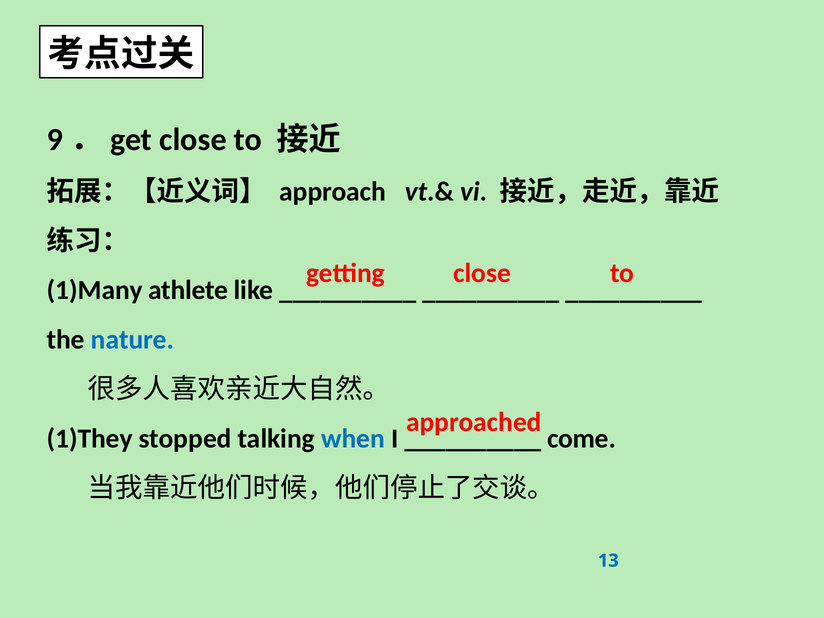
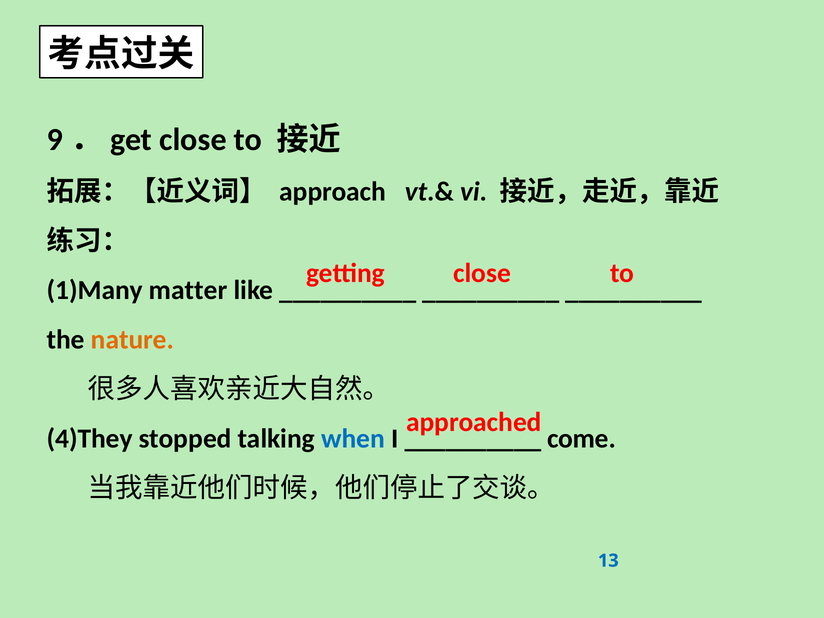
athlete: athlete -> matter
nature colour: blue -> orange
1)They: 1)They -> 4)They
